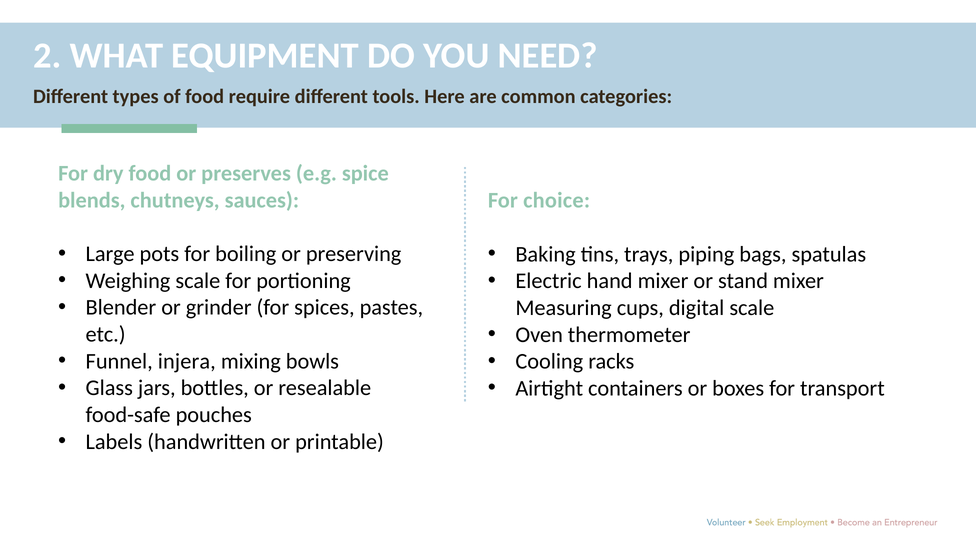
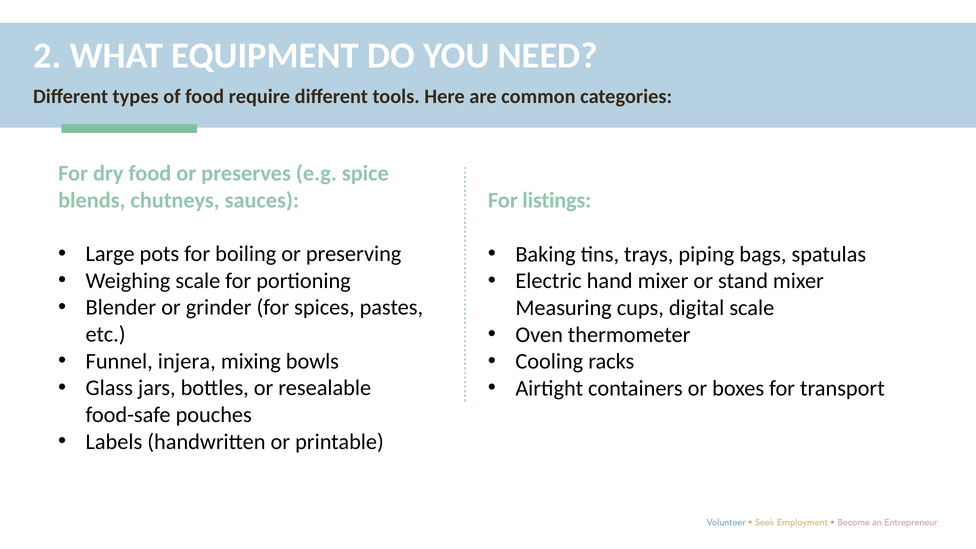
choice: choice -> listings
